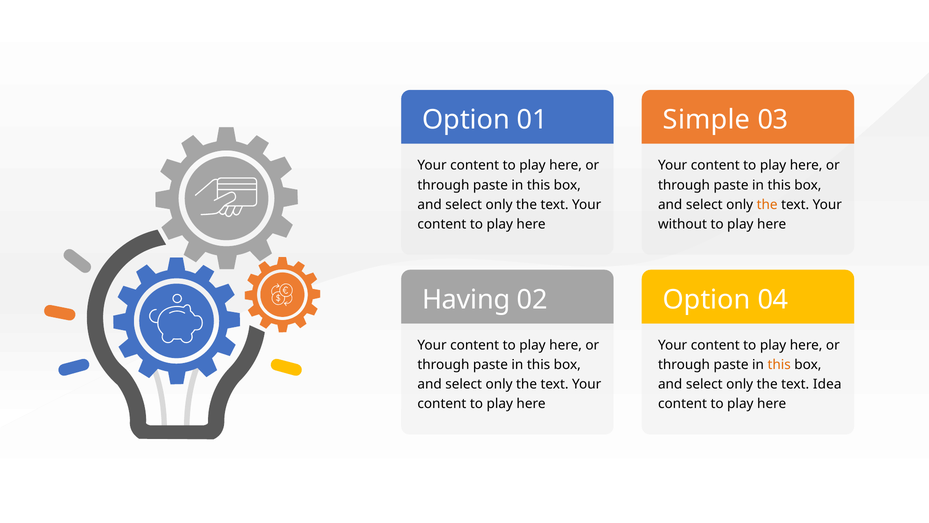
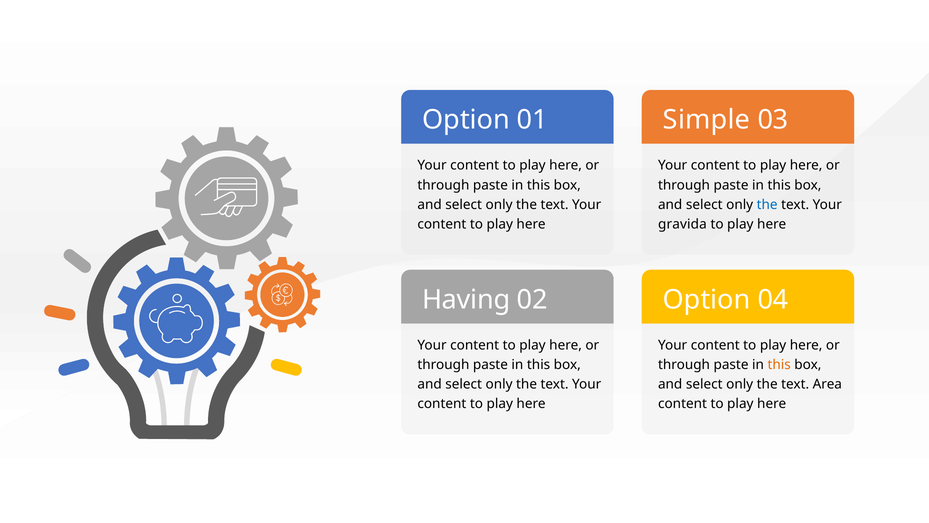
the at (767, 204) colour: orange -> blue
without: without -> gravida
Idea: Idea -> Area
